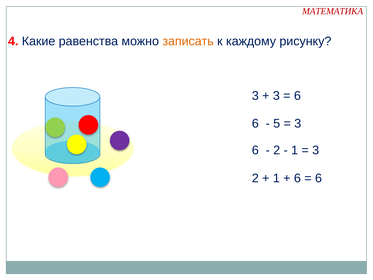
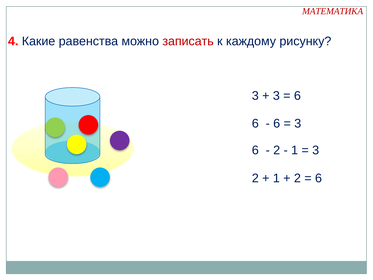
записать colour: orange -> red
5 at (277, 123): 5 -> 6
6 at (297, 178): 6 -> 2
